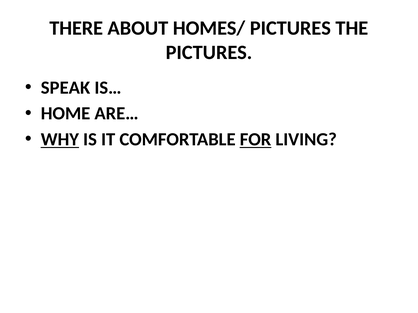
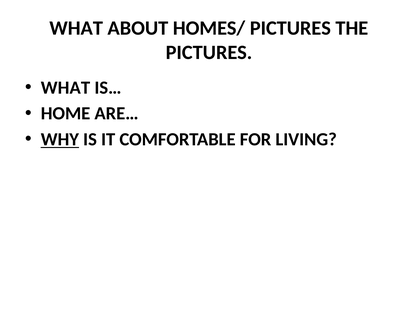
THERE at (76, 28): THERE -> WHAT
SPEAK at (65, 88): SPEAK -> WHAT
FOR underline: present -> none
